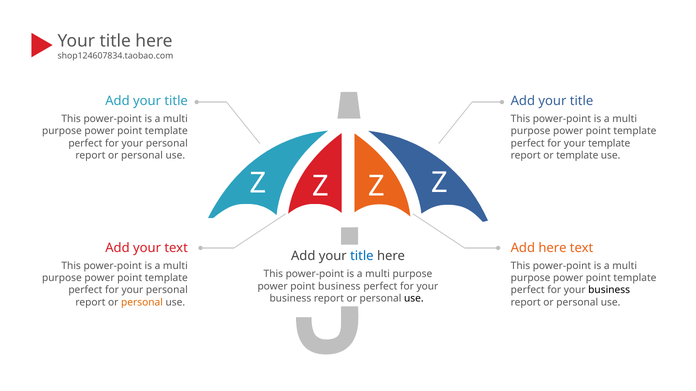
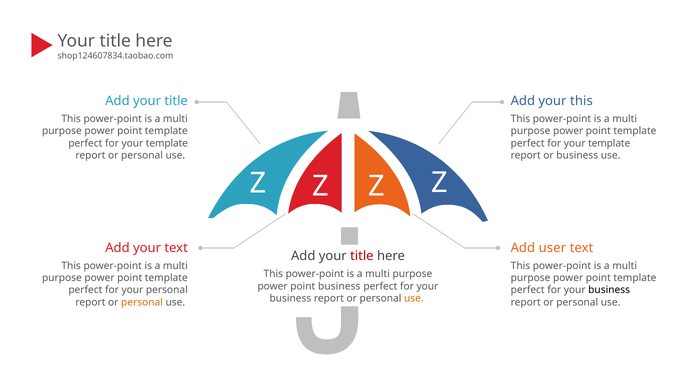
title at (582, 101): title -> this
personal at (167, 143): personal -> template
or template: template -> business
Add here: here -> user
title at (362, 256) colour: blue -> red
use at (414, 299) colour: black -> orange
